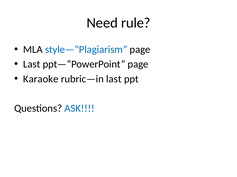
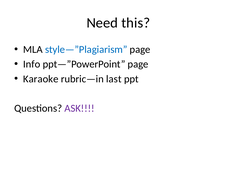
rule: rule -> this
Last at (32, 64): Last -> Info
ASK colour: blue -> purple
